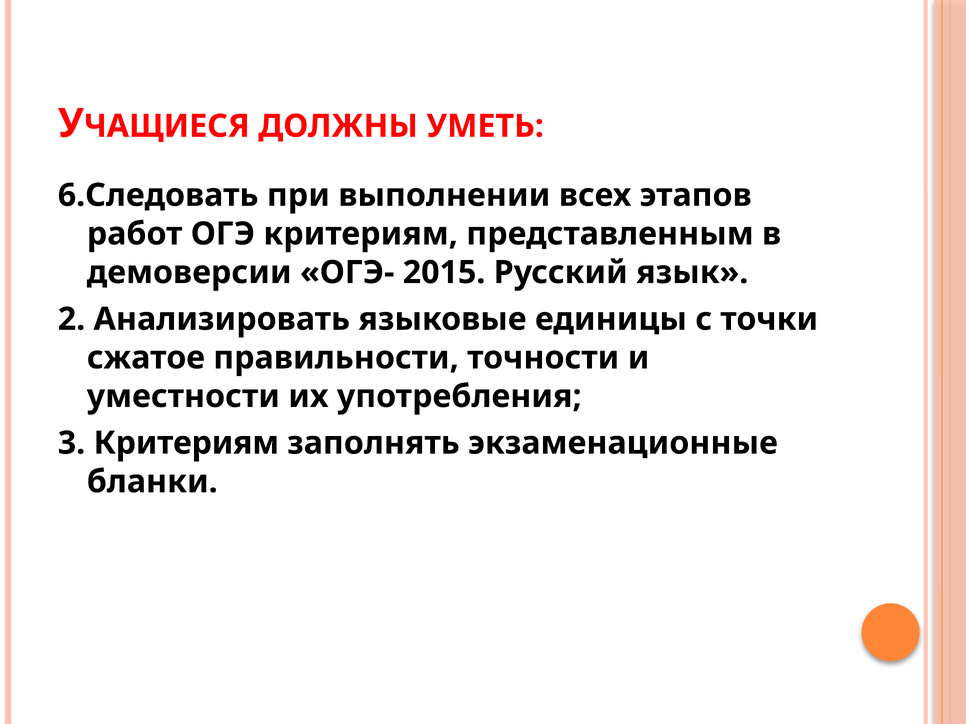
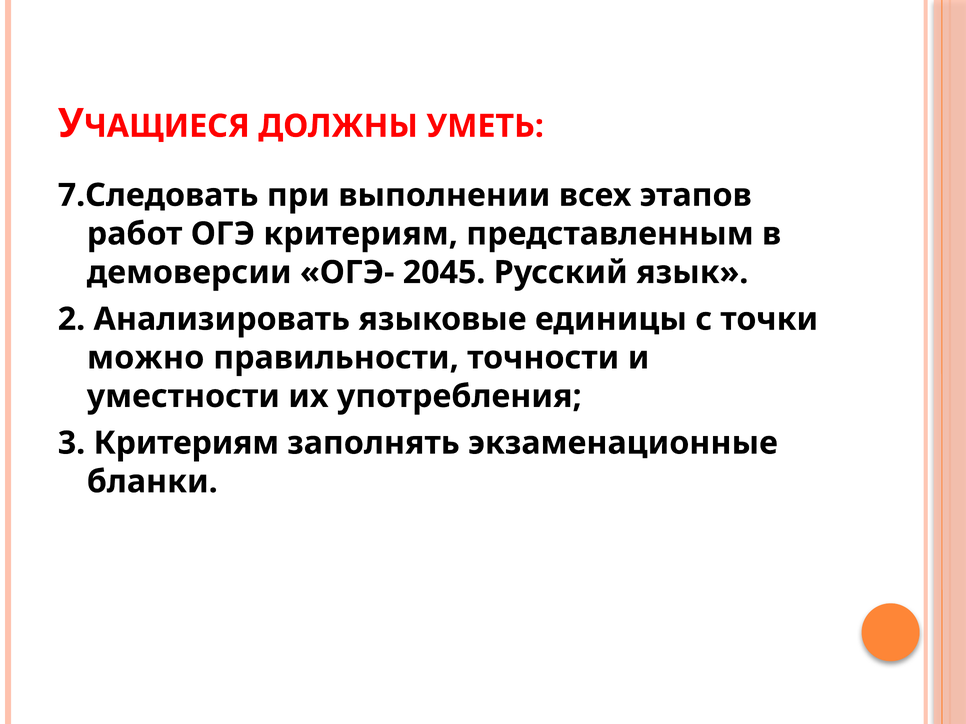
6.Следовать: 6.Следовать -> 7.Следовать
2015: 2015 -> 2045
сжатое: сжатое -> можно
